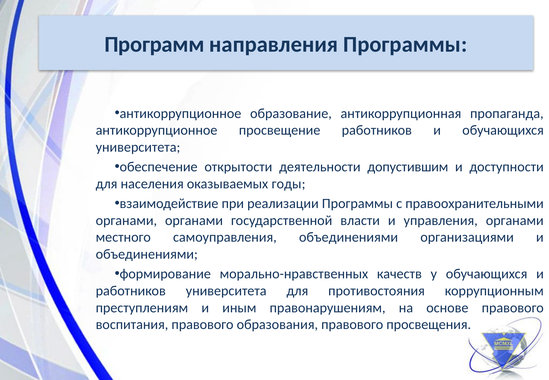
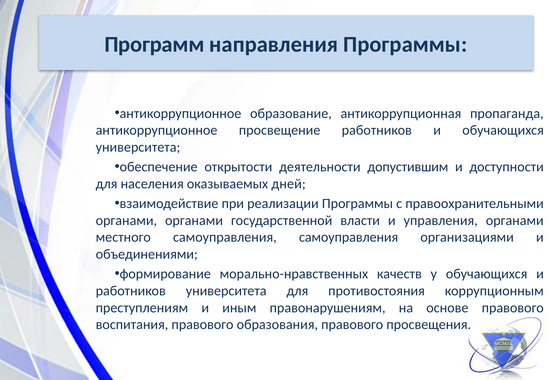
годы: годы -> дней
самоуправления объединениями: объединениями -> самоуправления
